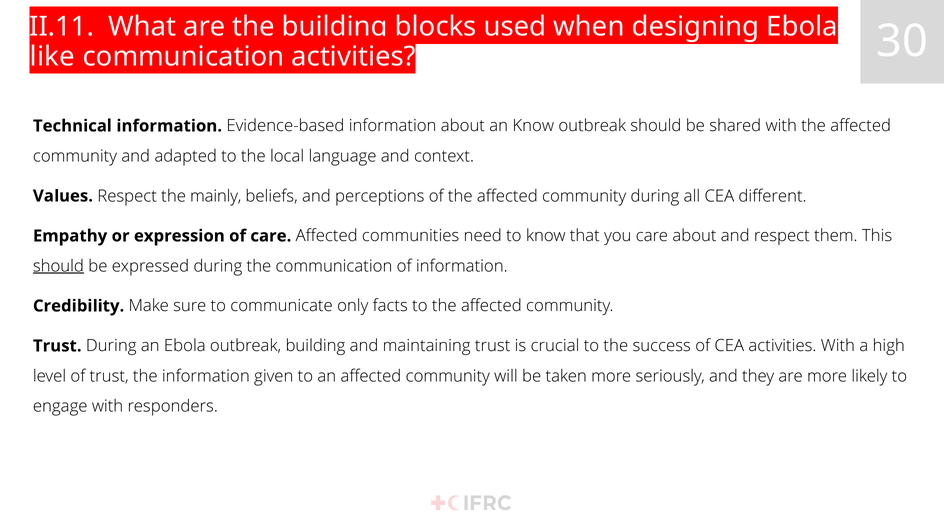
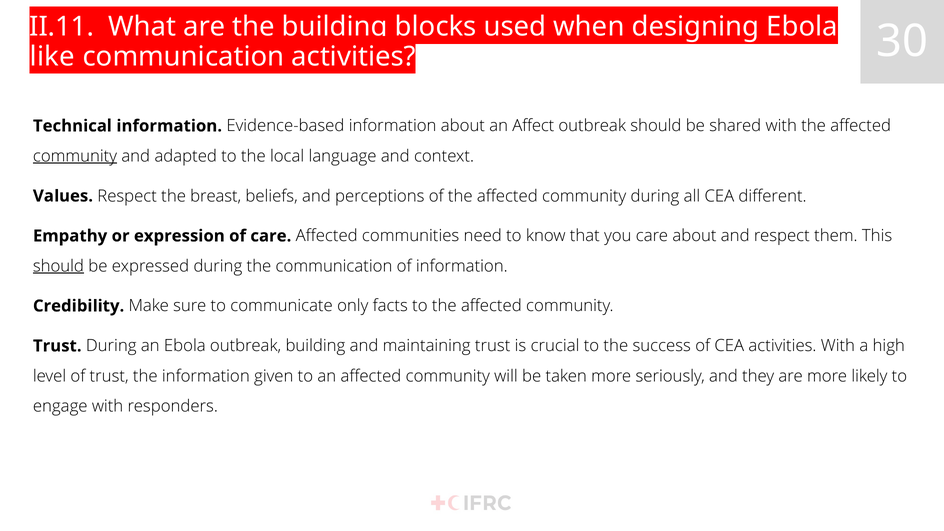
an Know: Know -> Affect
community at (75, 156) underline: none -> present
mainly: mainly -> breast
